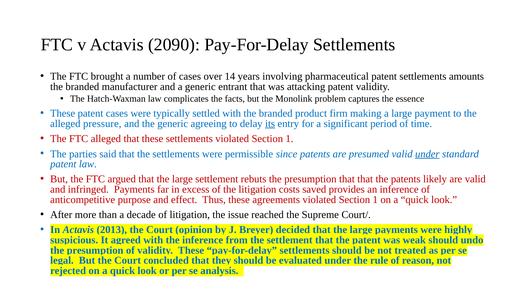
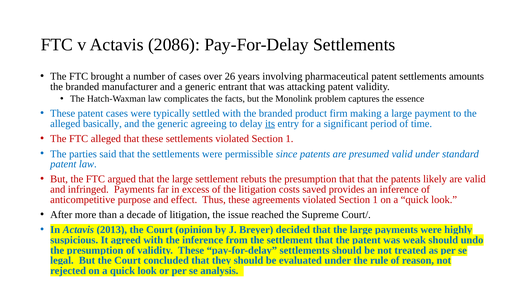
2090: 2090 -> 2086
14: 14 -> 26
pressure: pressure -> basically
under at (427, 154) underline: present -> none
